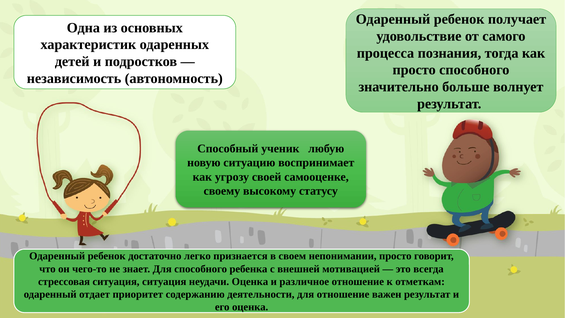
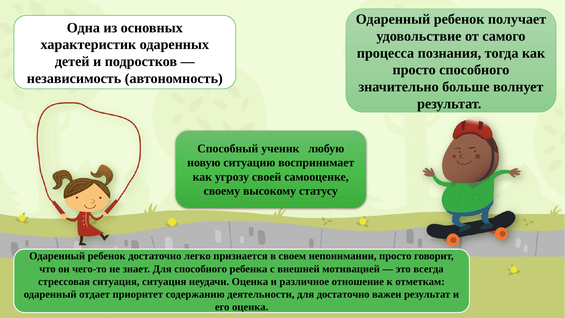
для отношение: отношение -> достаточно
